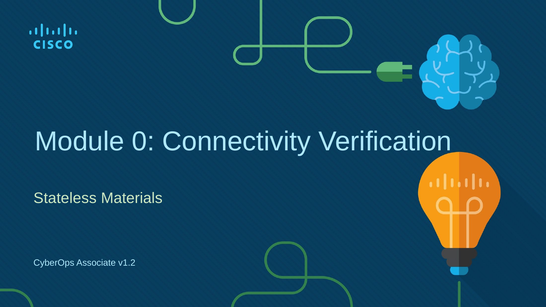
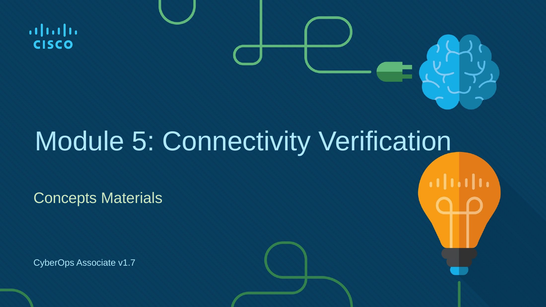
0: 0 -> 5
Stateless: Stateless -> Concepts
v1.2: v1.2 -> v1.7
